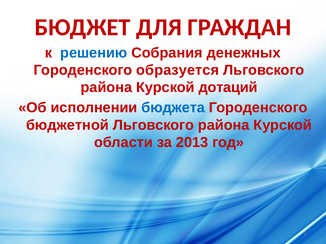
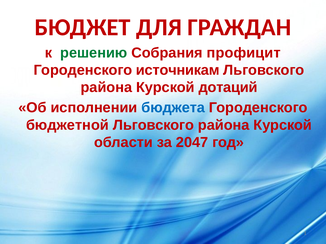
решению colour: blue -> green
денежных: денежных -> профицит
образуется: образуется -> источникам
2013: 2013 -> 2047
